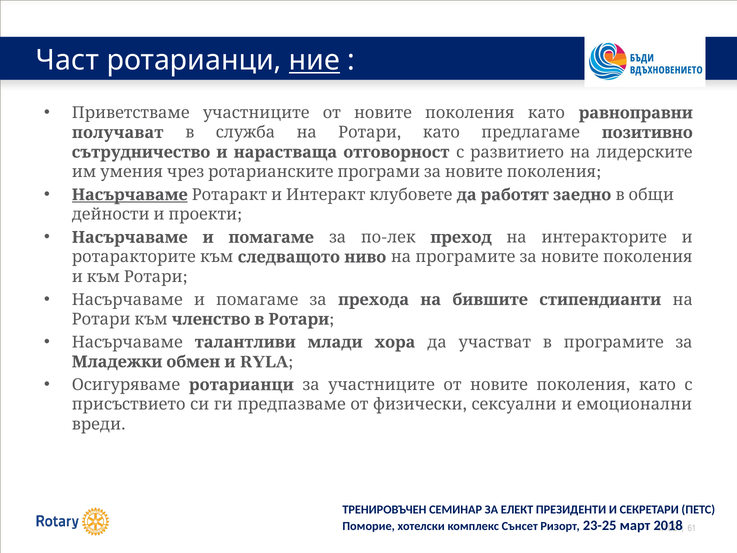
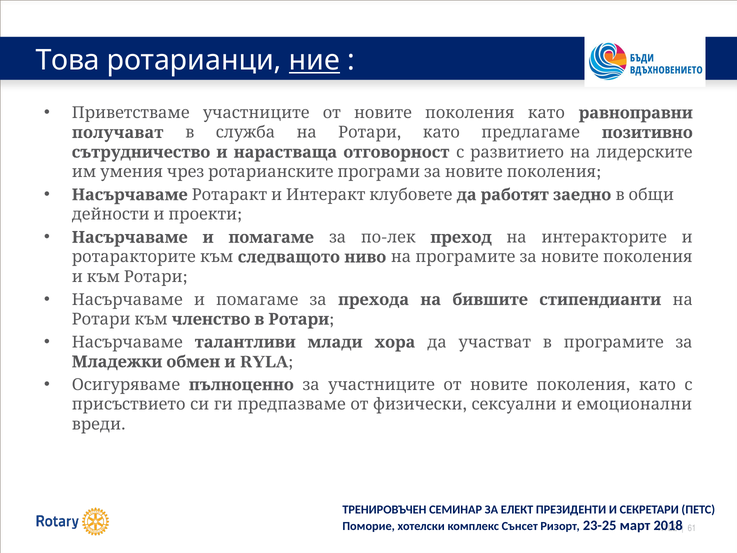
Част: Част -> Това
Насърчаваме at (130, 195) underline: present -> none
Осигуряваме ротарианци: ротарианци -> пълноценно
